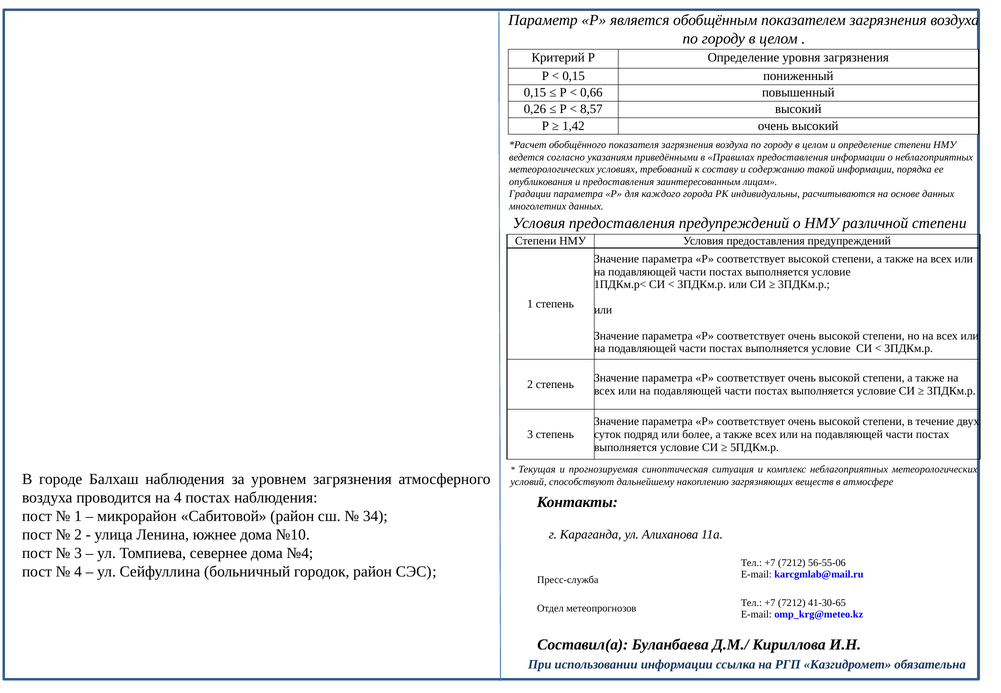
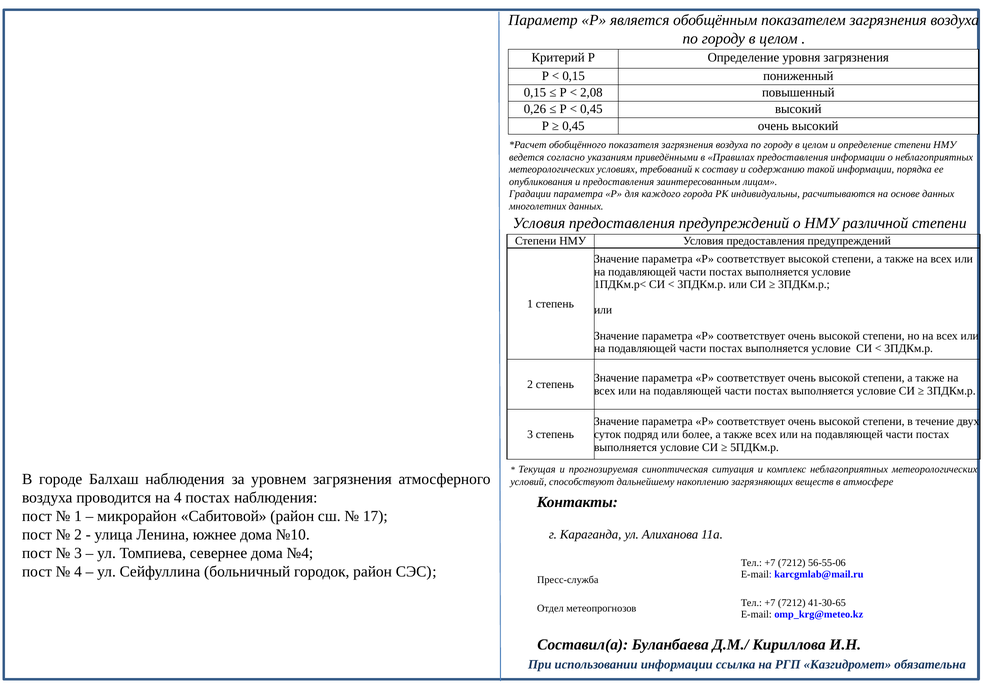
0,66: 0,66 -> 2,08
8,57 at (591, 109): 8,57 -> 0,45
1,42 at (573, 126): 1,42 -> 0,45
34: 34 -> 17
